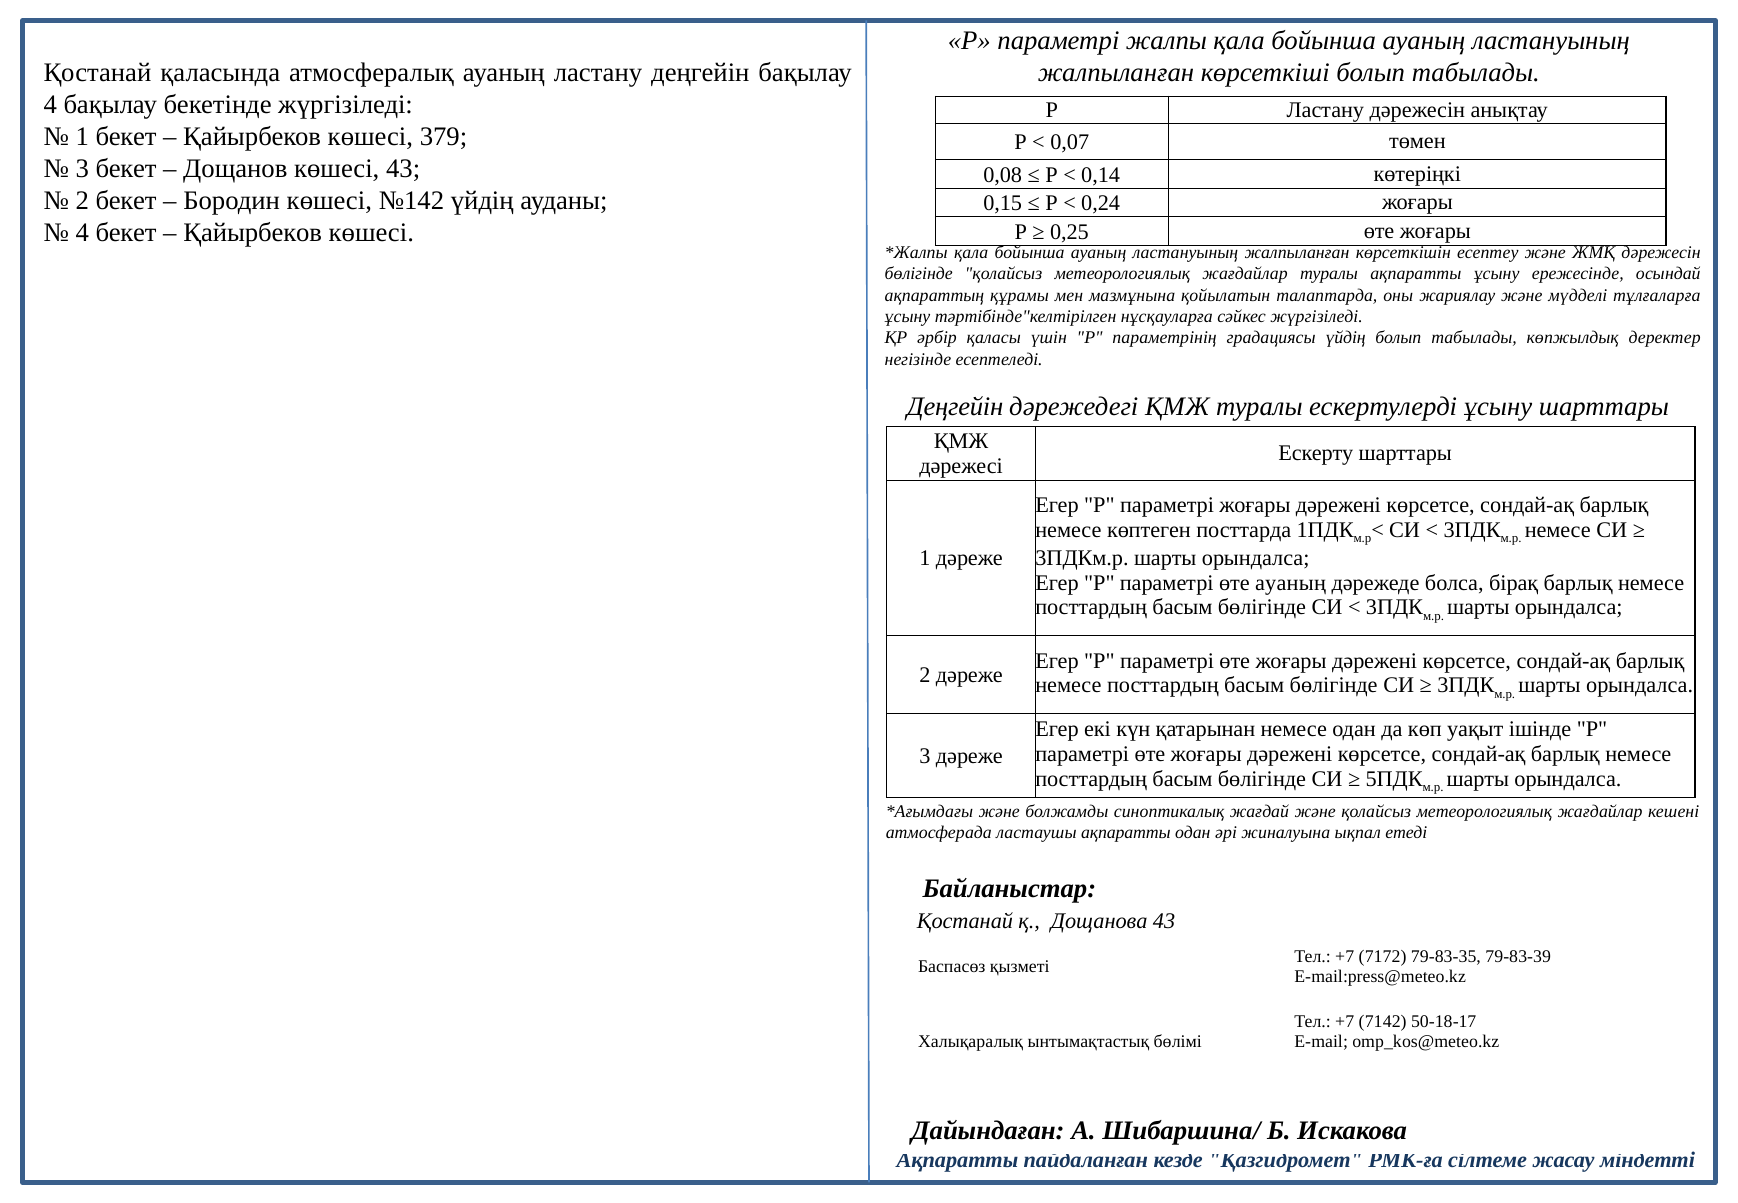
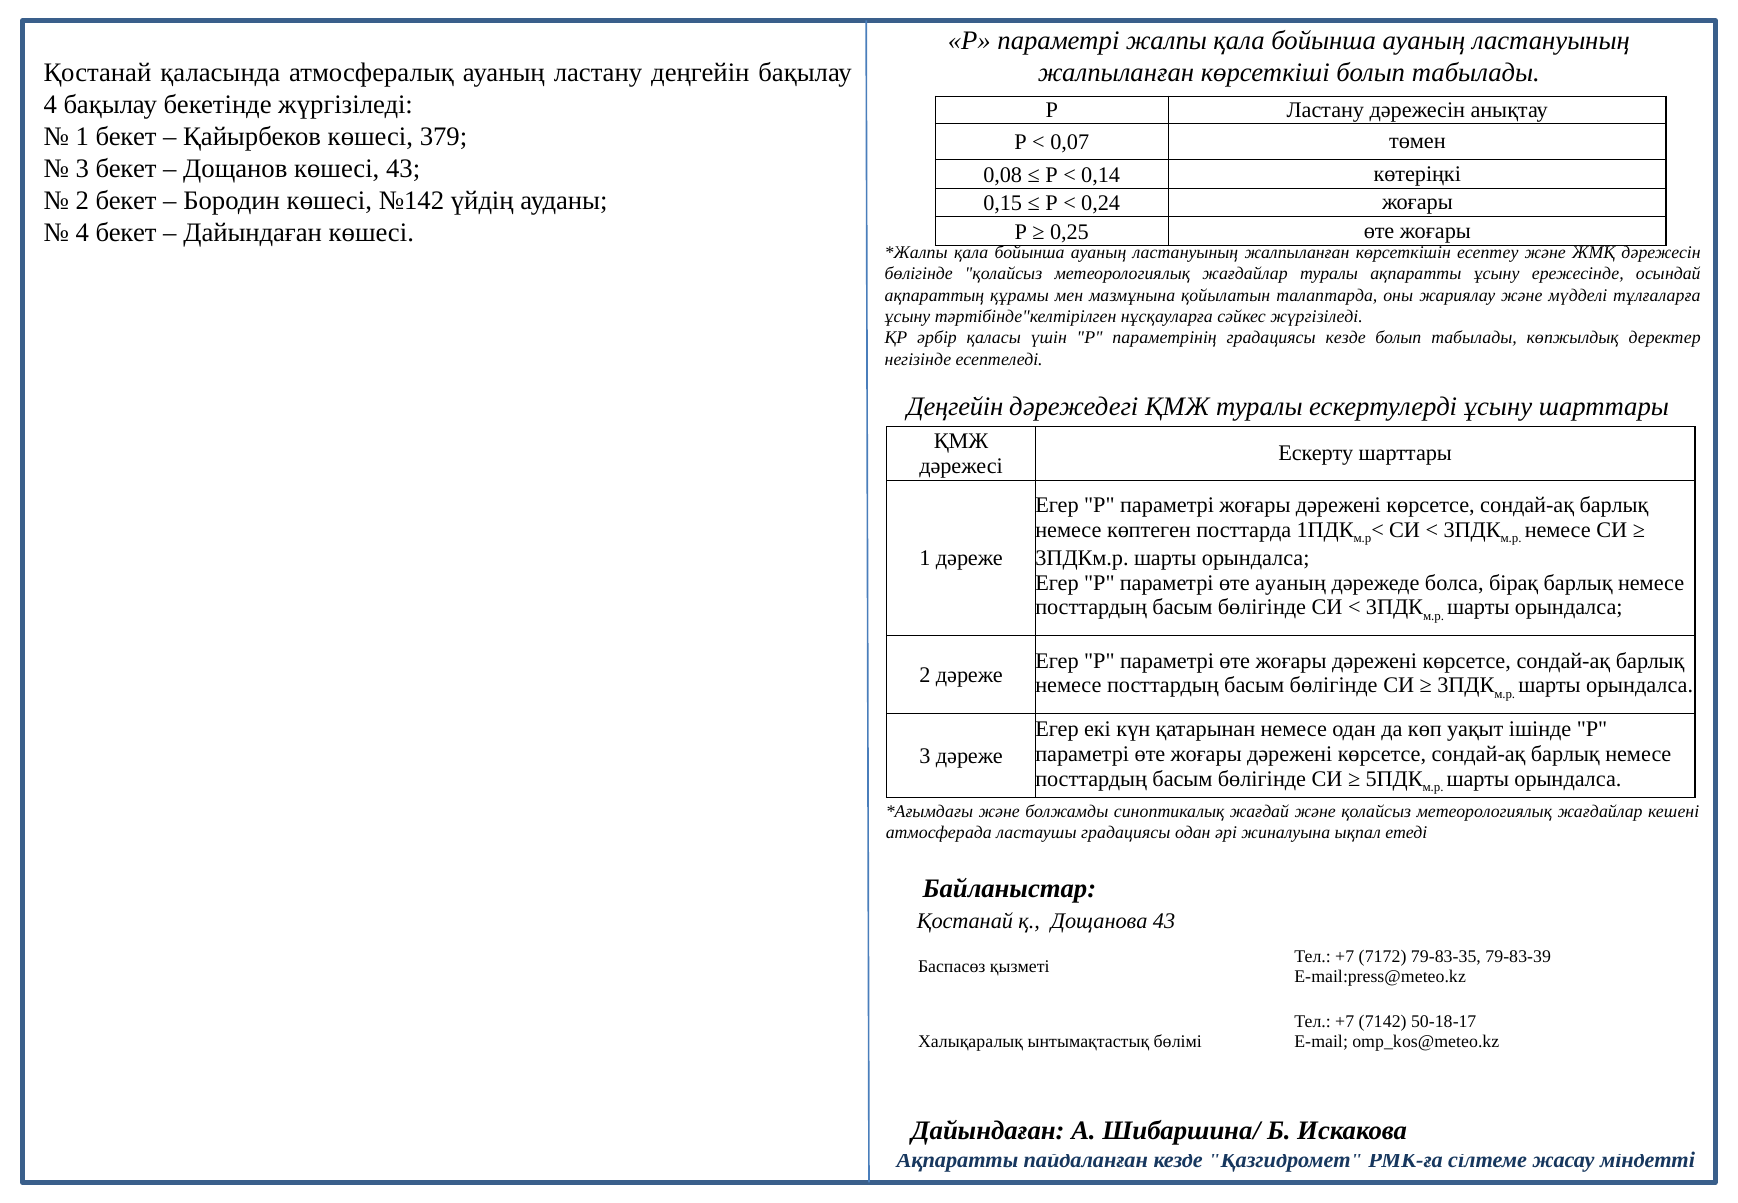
Қайырбеков at (253, 233): Қайырбеков -> Дайындаған
градациясы үйдің: үйдің -> кезде
ластаушы ақпаратты: ақпаратты -> градациясы
